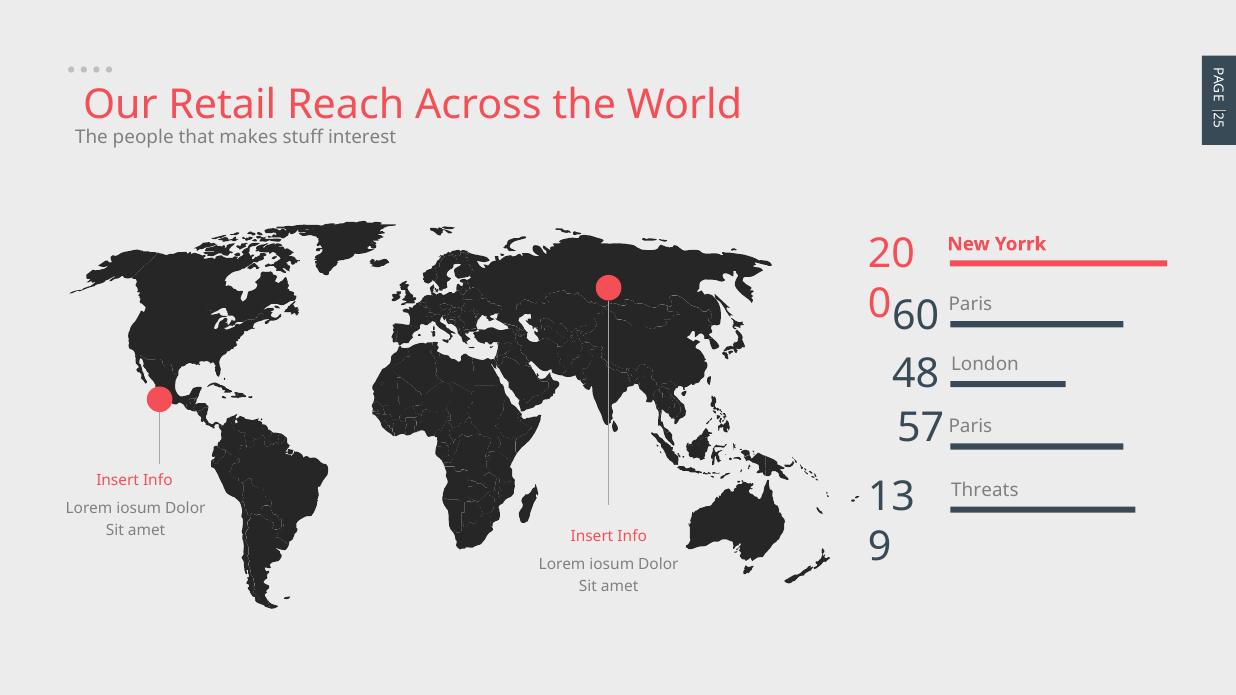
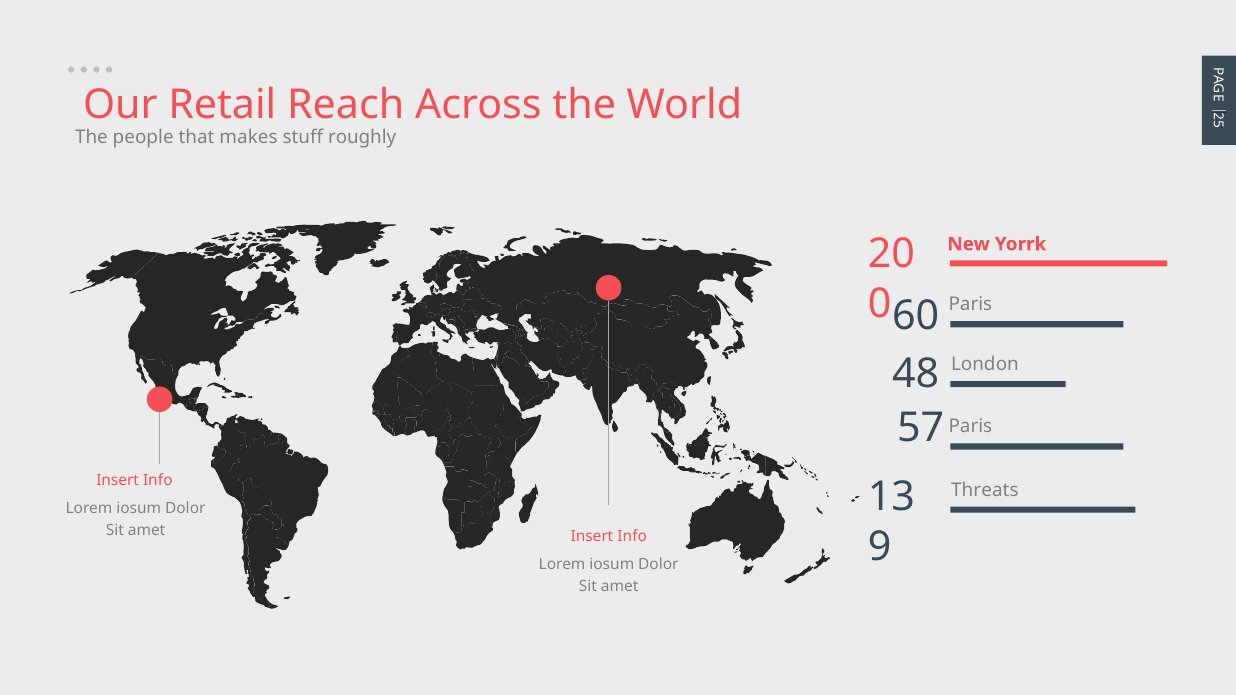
interest: interest -> roughly
